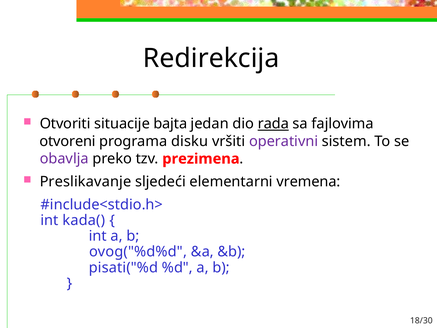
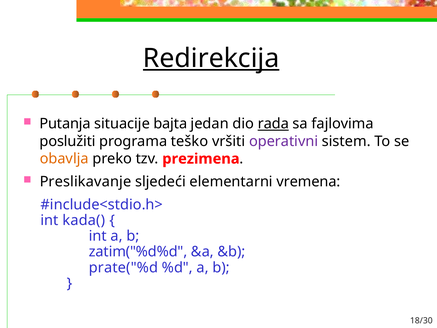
Redirekcija underline: none -> present
Otvoriti: Otvoriti -> Putanja
otvoreni: otvoreni -> poslužiti
disku: disku -> teško
obavlja colour: purple -> orange
ovog("%d%d: ovog("%d%d -> zatim("%d%d
pisati("%d: pisati("%d -> prate("%d
